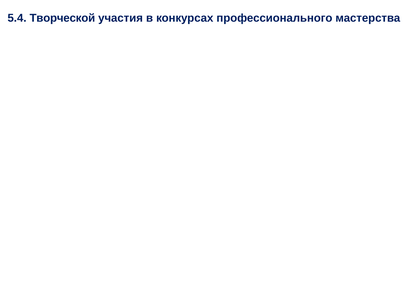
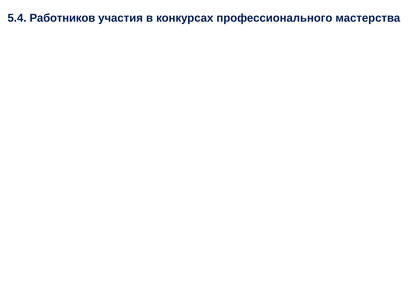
Творческой: Творческой -> Работников
